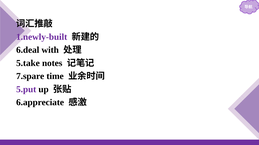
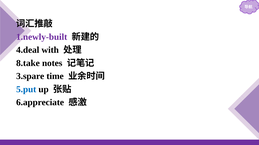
6.deal: 6.deal -> 4.deal
5.take: 5.take -> 8.take
7.spare: 7.spare -> 3.spare
5.put colour: purple -> blue
